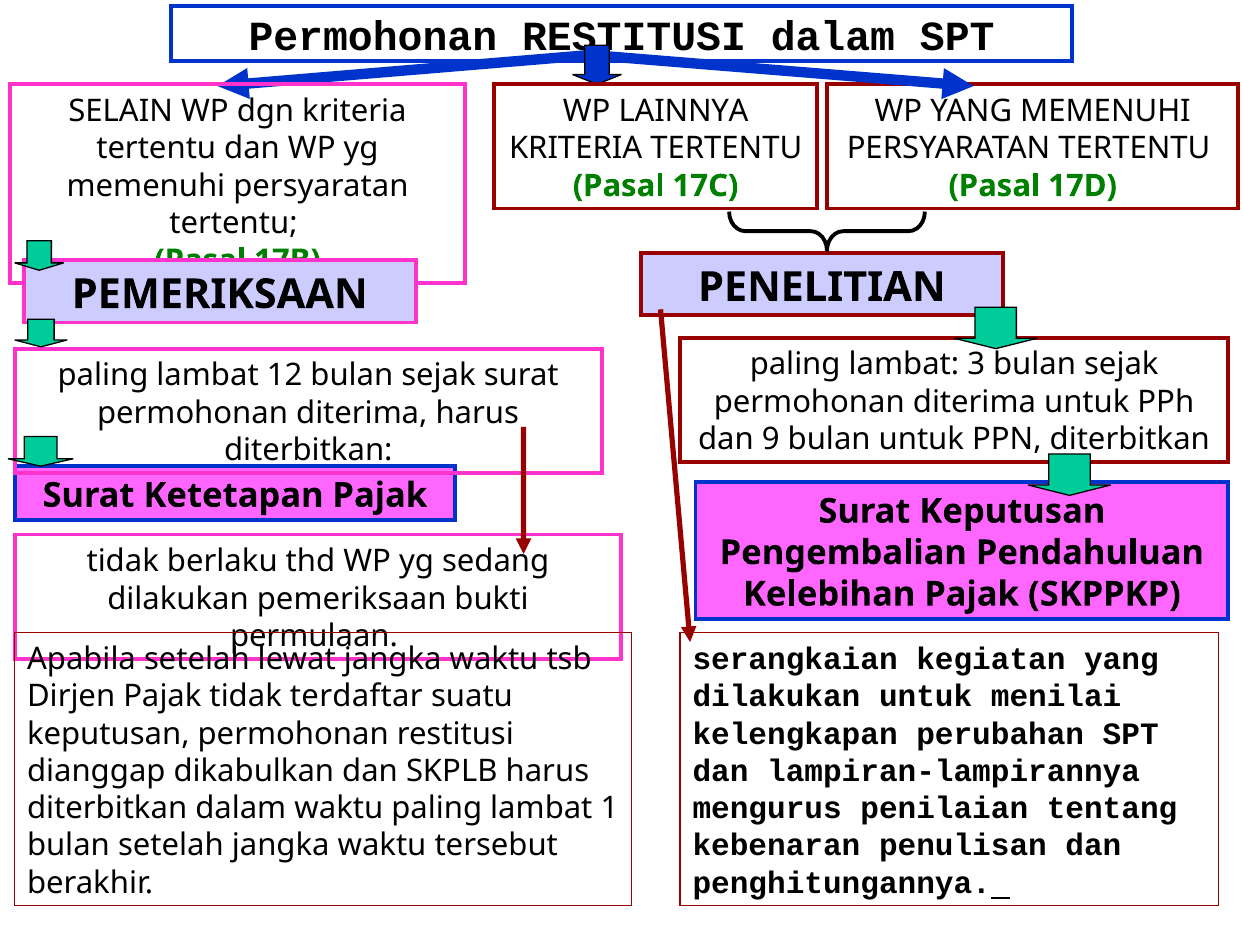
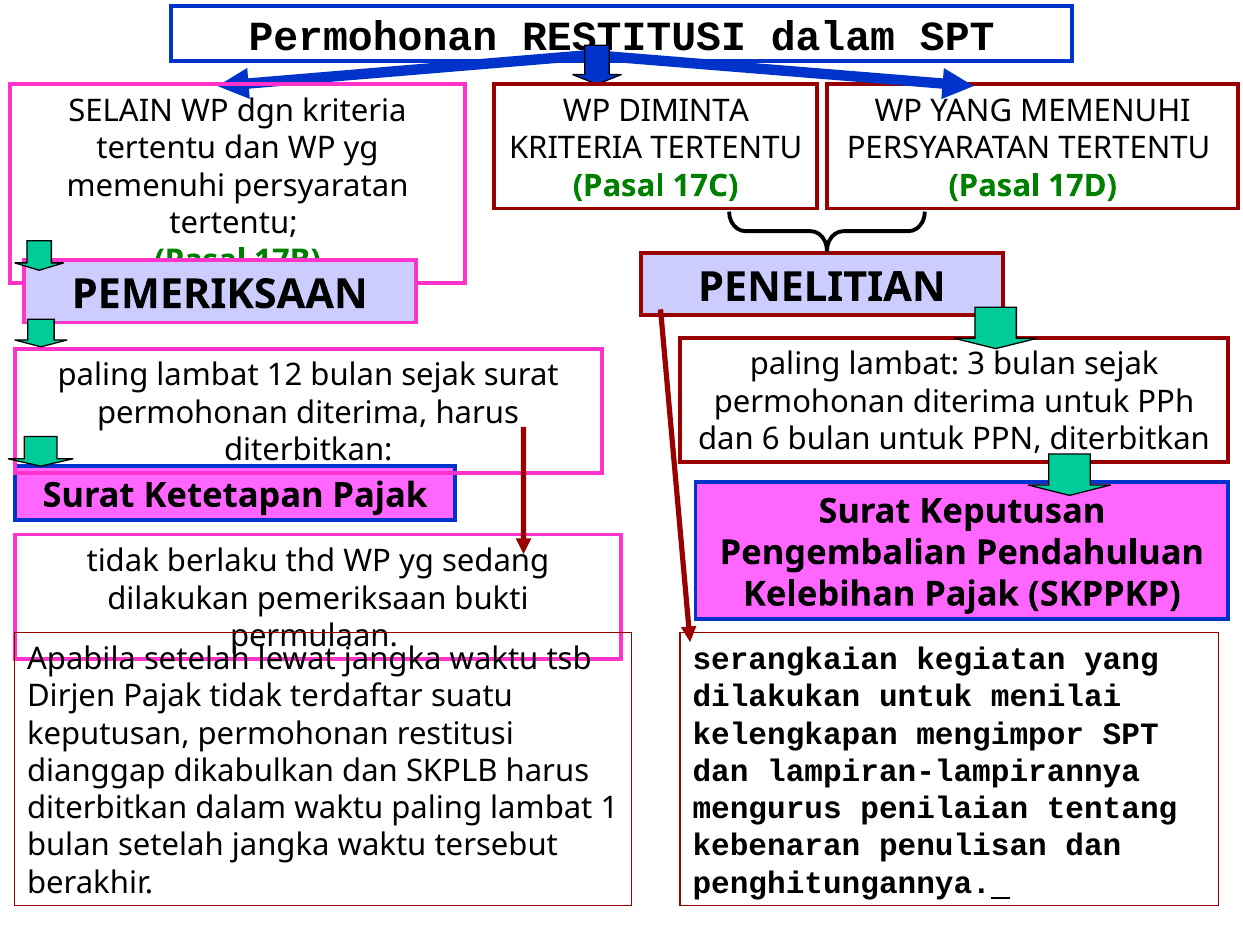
LAINNYA: LAINNYA -> DIMINTA
9: 9 -> 6
perubahan: perubahan -> mengimpor
